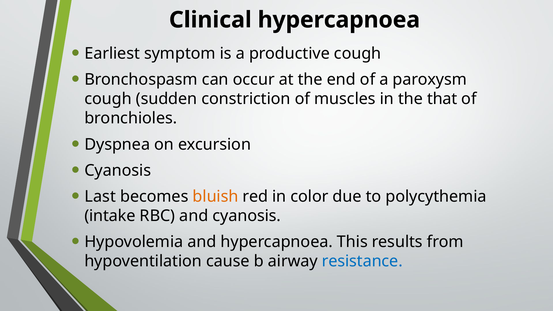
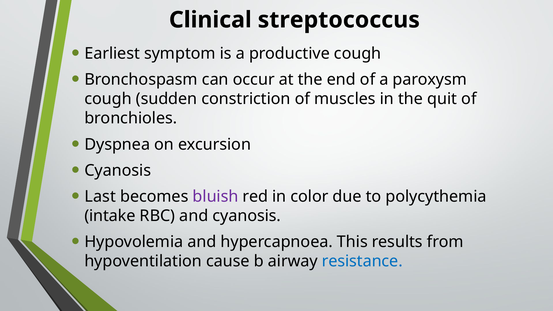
Clinical hypercapnoea: hypercapnoea -> streptococcus
that: that -> quit
bluish colour: orange -> purple
